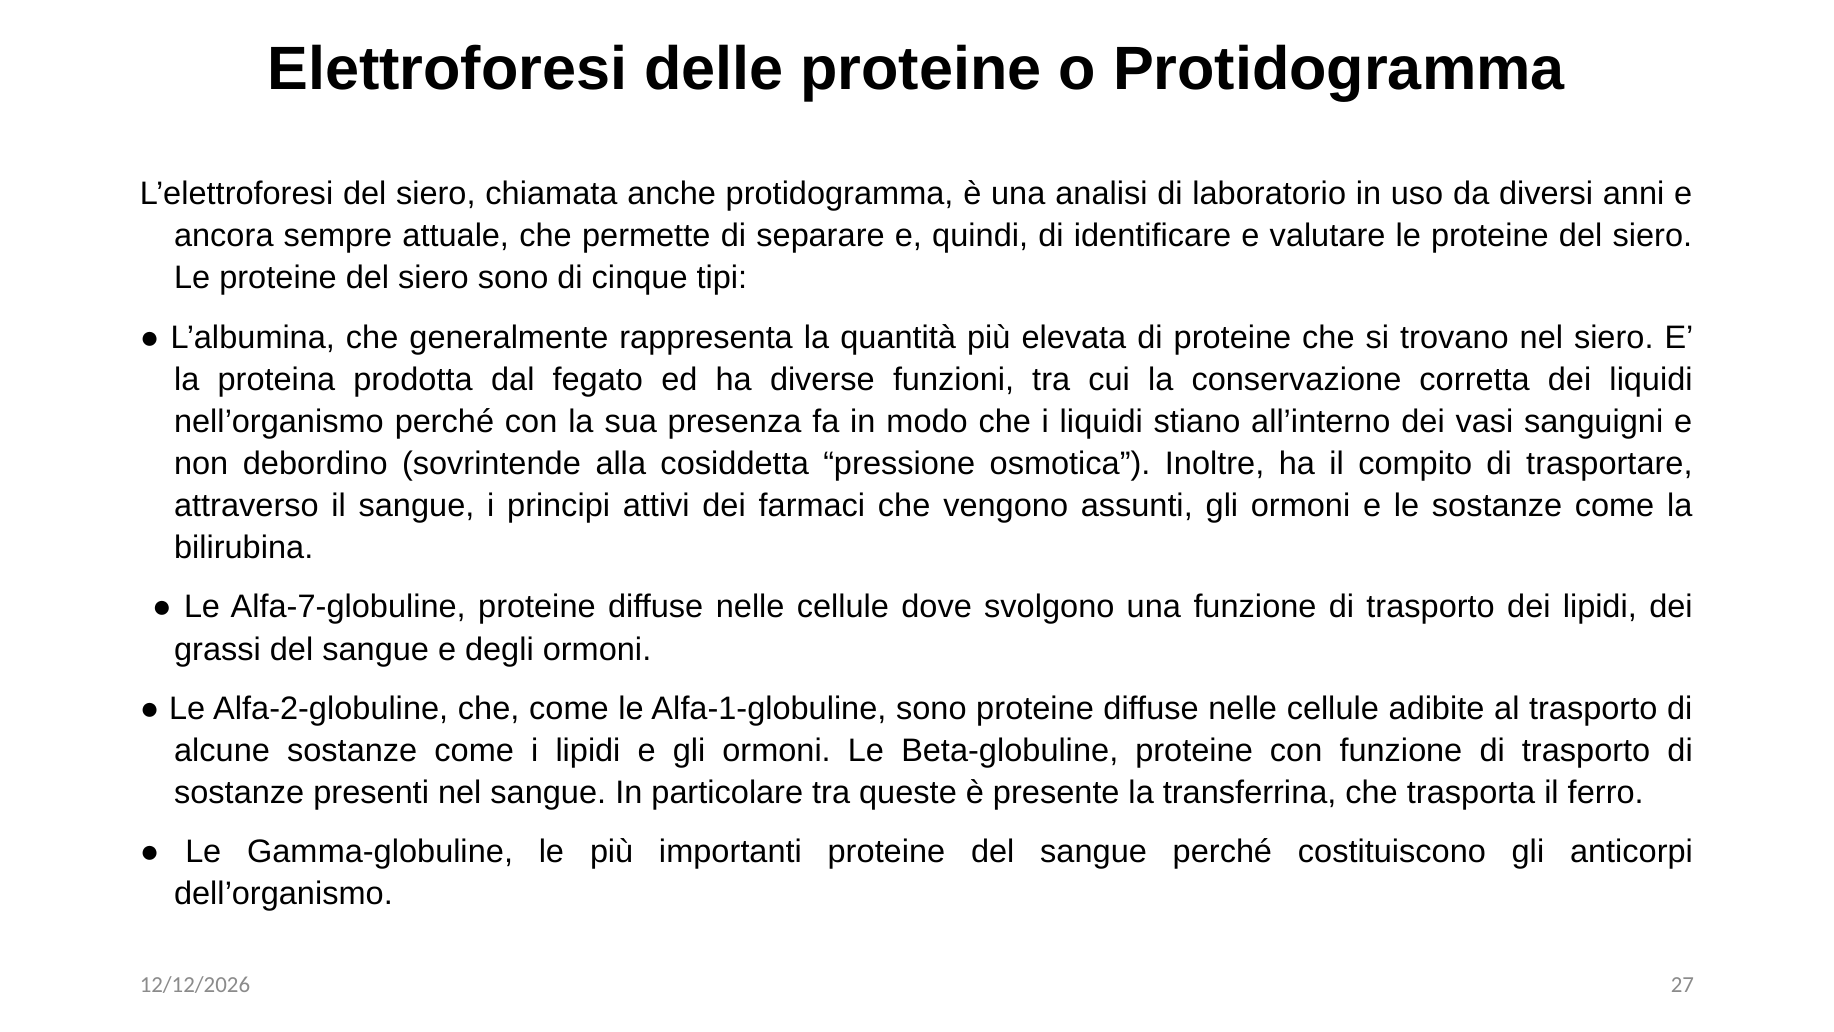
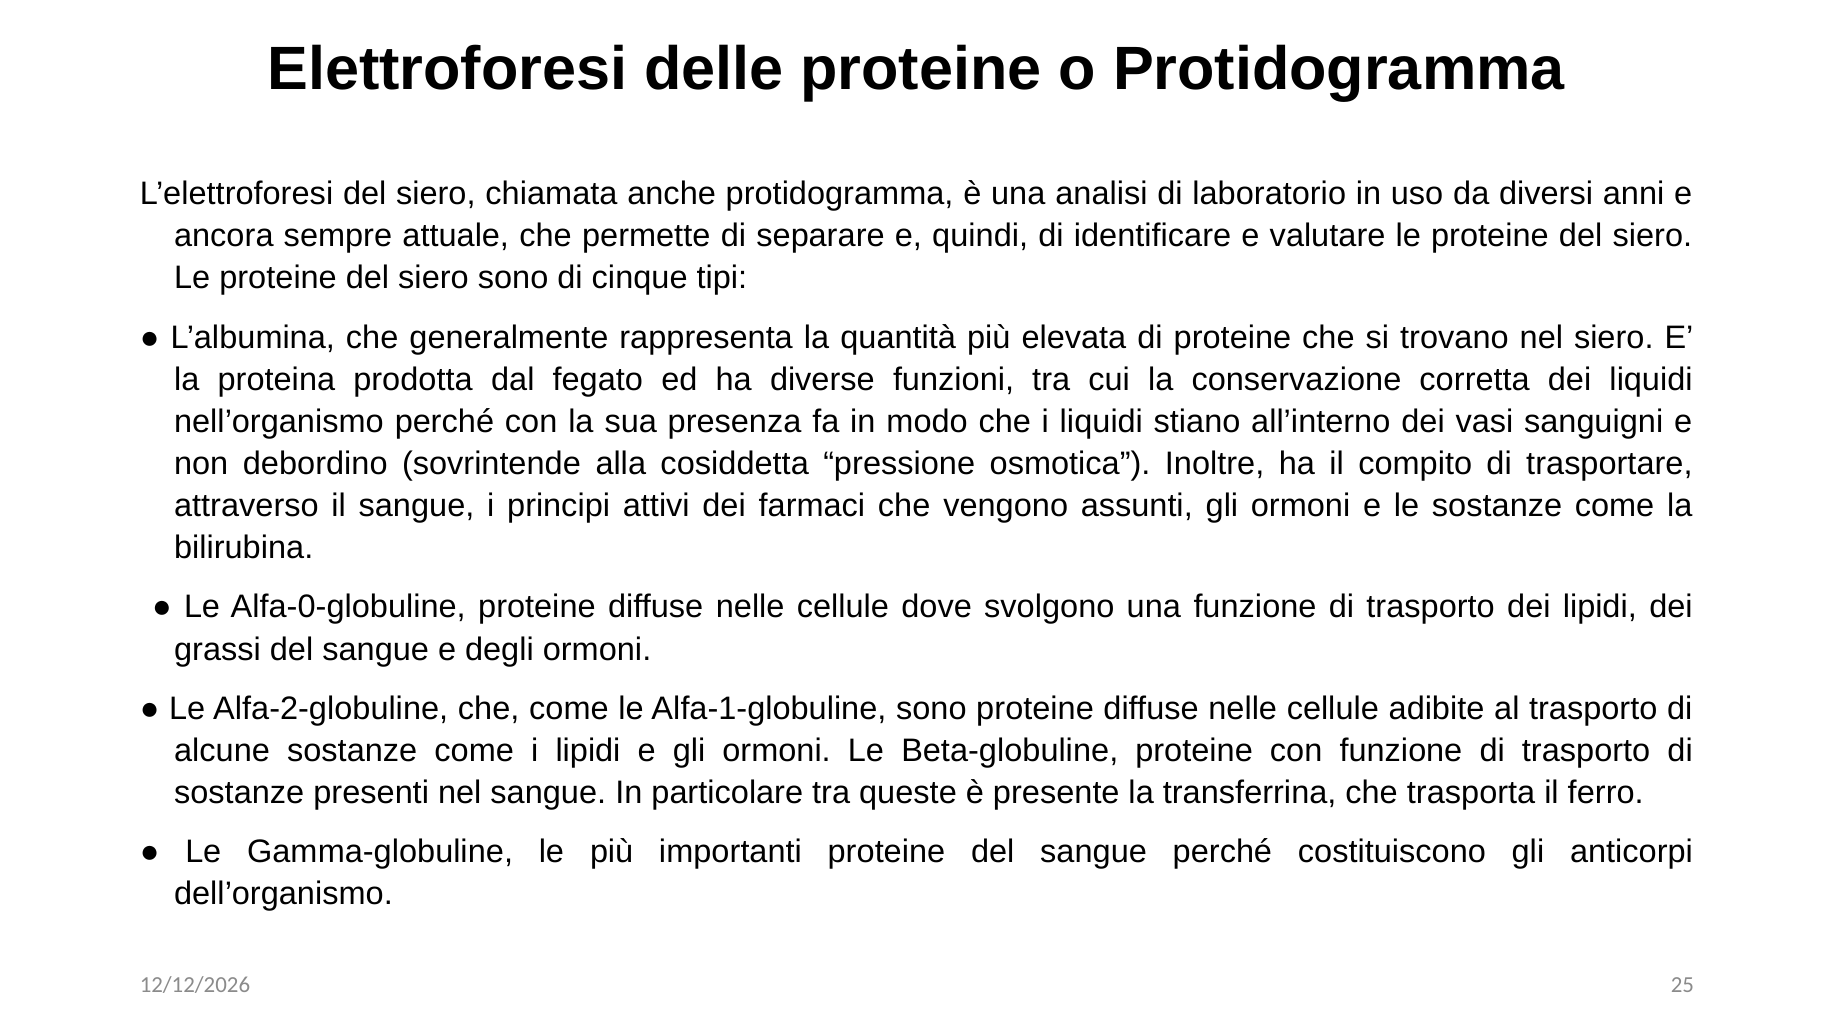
Alfa-7-globuline: Alfa-7-globuline -> Alfa-0-globuline
27: 27 -> 25
